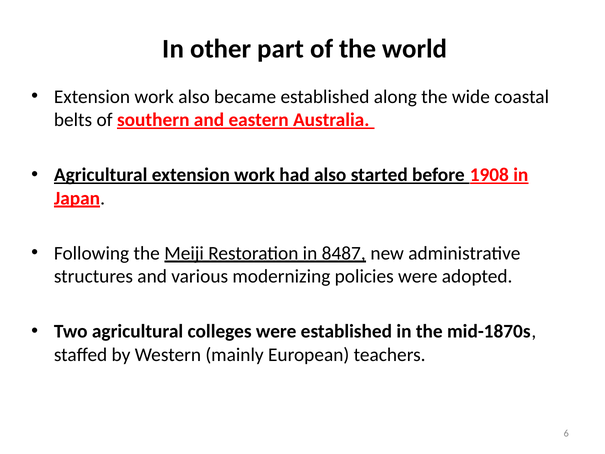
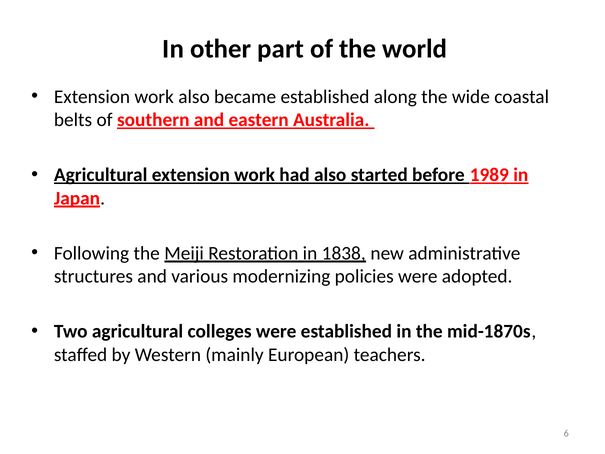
1908: 1908 -> 1989
8487: 8487 -> 1838
